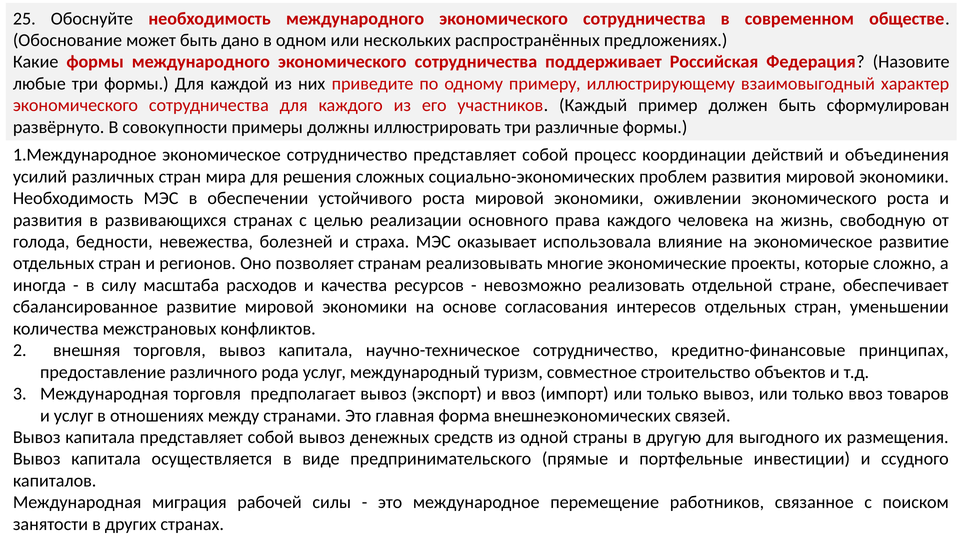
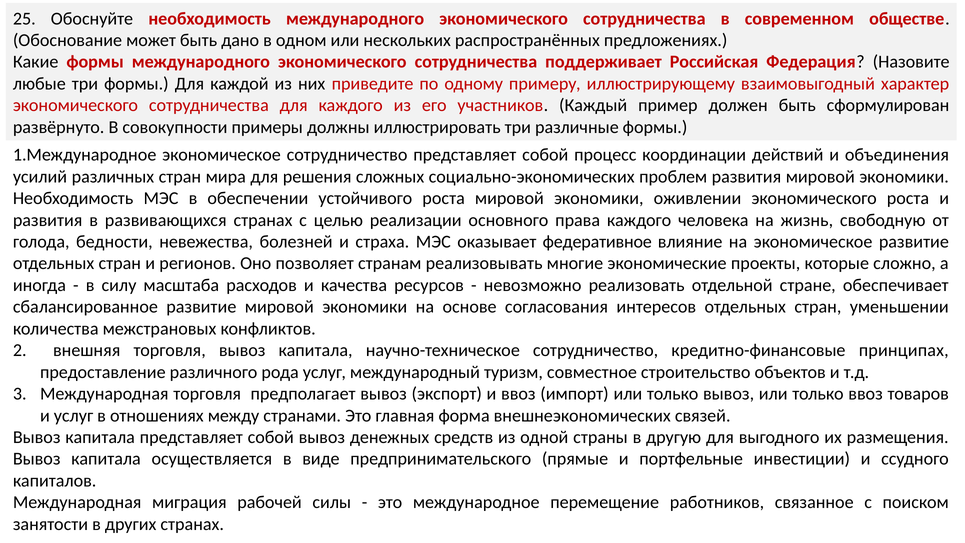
использовала: использовала -> федеративное
